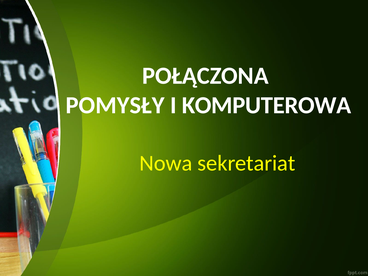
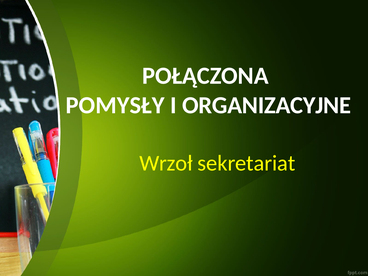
KOMPUTEROWA: KOMPUTEROWA -> ORGANIZACYJNE
Nowa: Nowa -> Wrzoł
